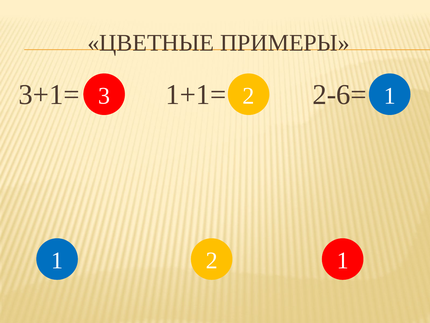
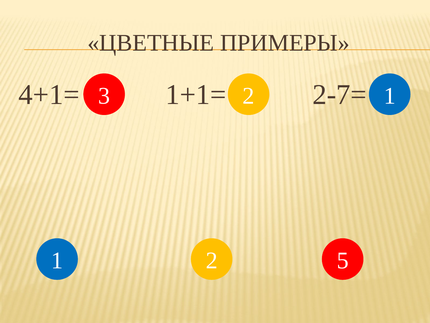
3+1=: 3+1= -> 4+1=
2-6=: 2-6= -> 2-7=
1 2 1: 1 -> 5
